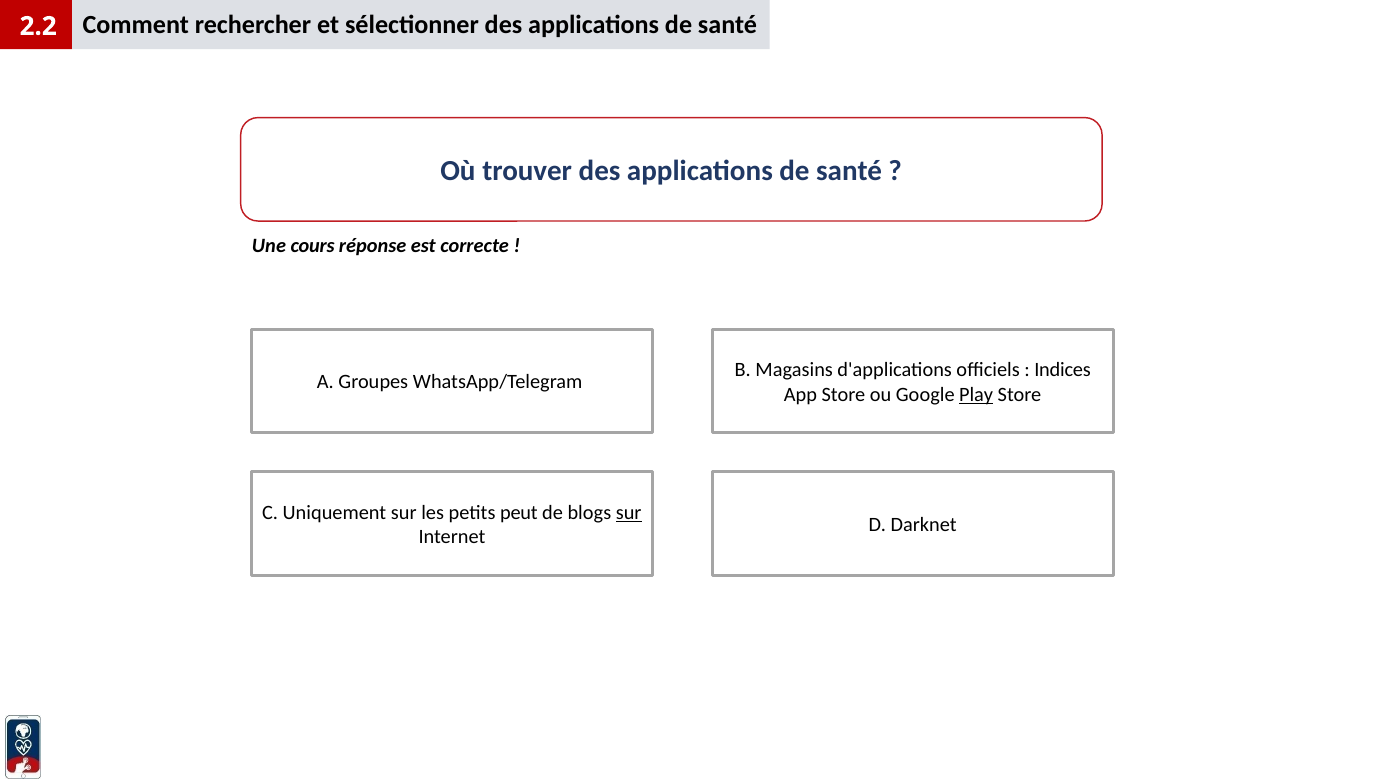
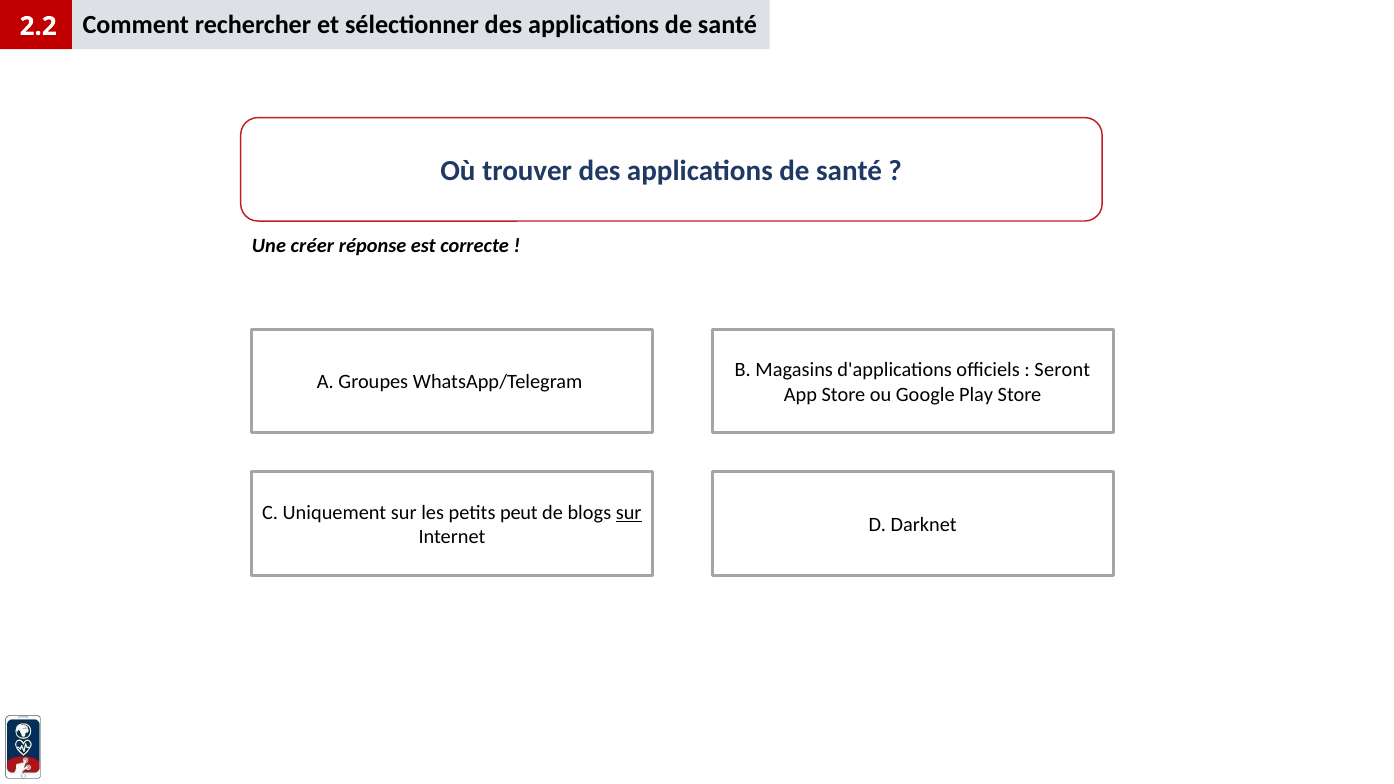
cours: cours -> créer
Indices: Indices -> Seront
Play underline: present -> none
